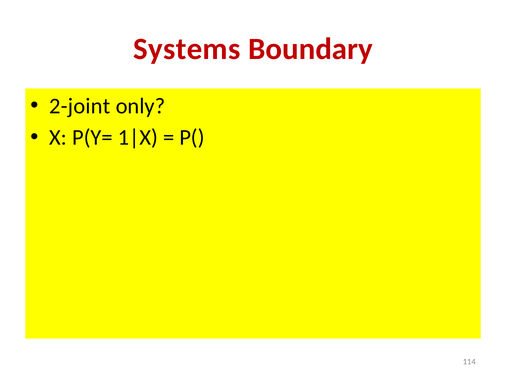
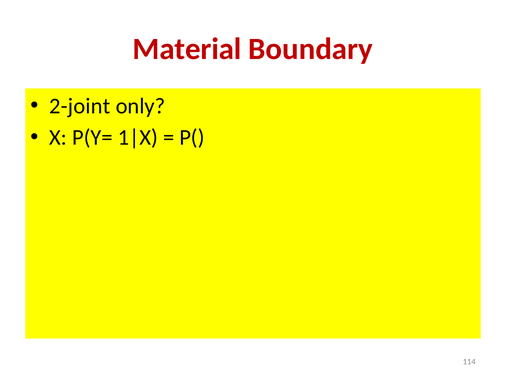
Systems: Systems -> Material
